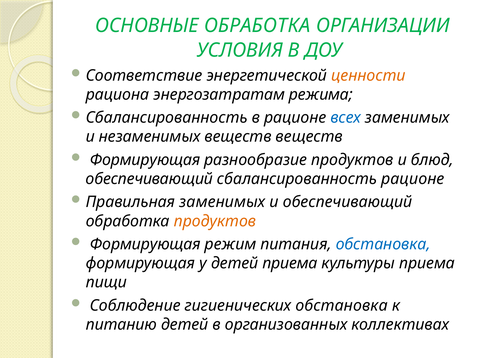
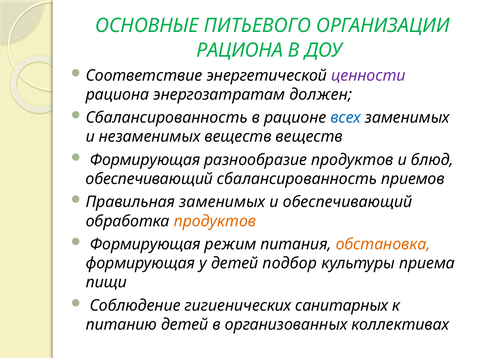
ОСНОВНЫЕ ОБРАБОТКА: ОБРАБОТКА -> ПИТЬЕВОГО
УСЛОВИЯ at (240, 50): УСЛОВИЯ -> РАЦИОНА
ценности colour: orange -> purple
режима: режима -> должен
сбалансированность рационе: рационе -> приемов
обстановка at (383, 244) colour: blue -> orange
детей приема: приема -> подбор
гигиенических обстановка: обстановка -> санитарных
